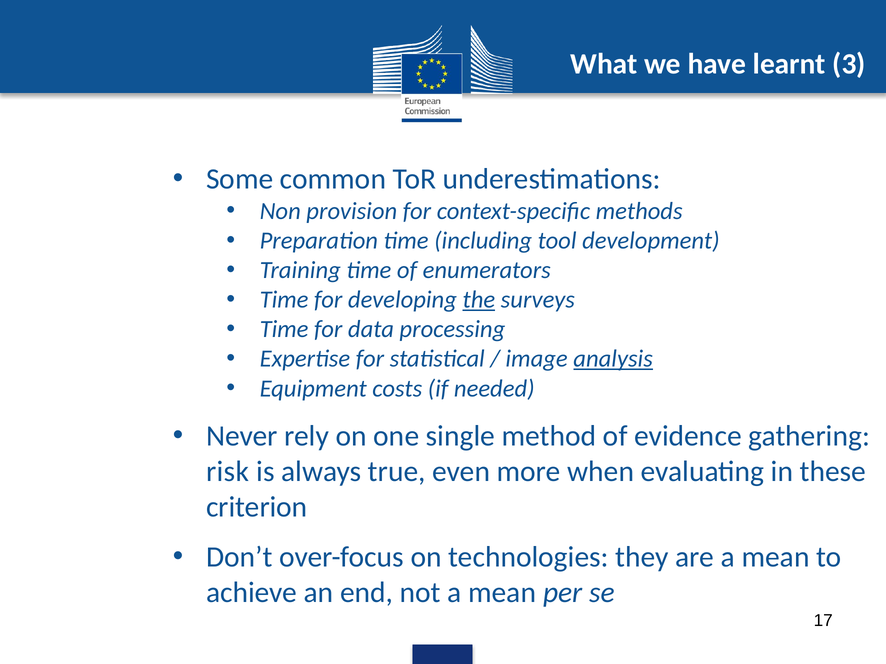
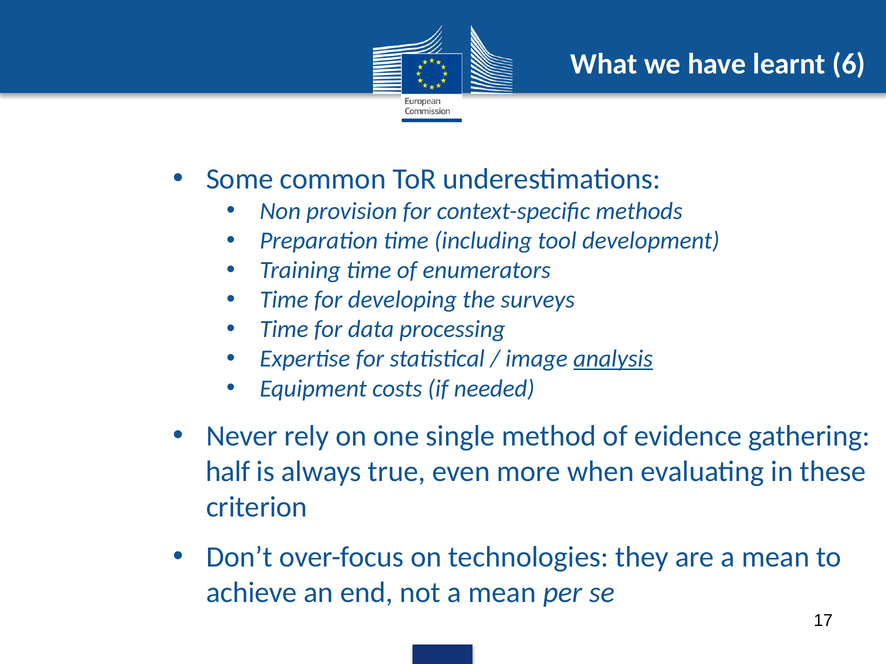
3: 3 -> 6
the underline: present -> none
risk: risk -> half
